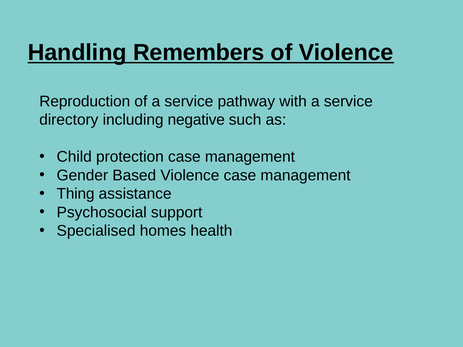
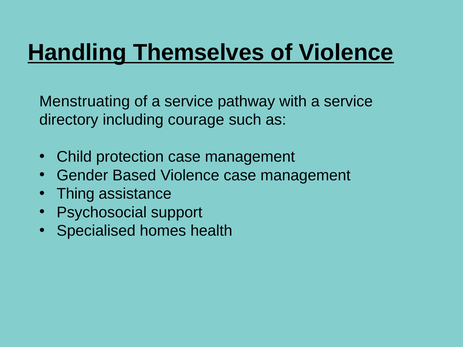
Remembers: Remembers -> Themselves
Reproduction: Reproduction -> Menstruating
negative: negative -> courage
